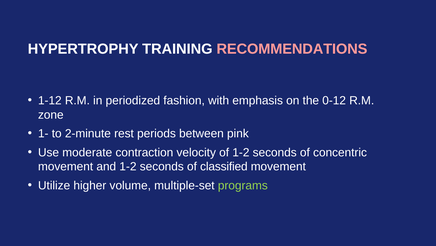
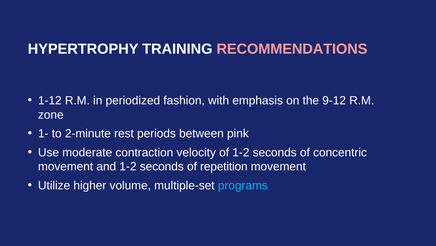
0-12: 0-12 -> 9-12
classified: classified -> repetition
programs colour: light green -> light blue
